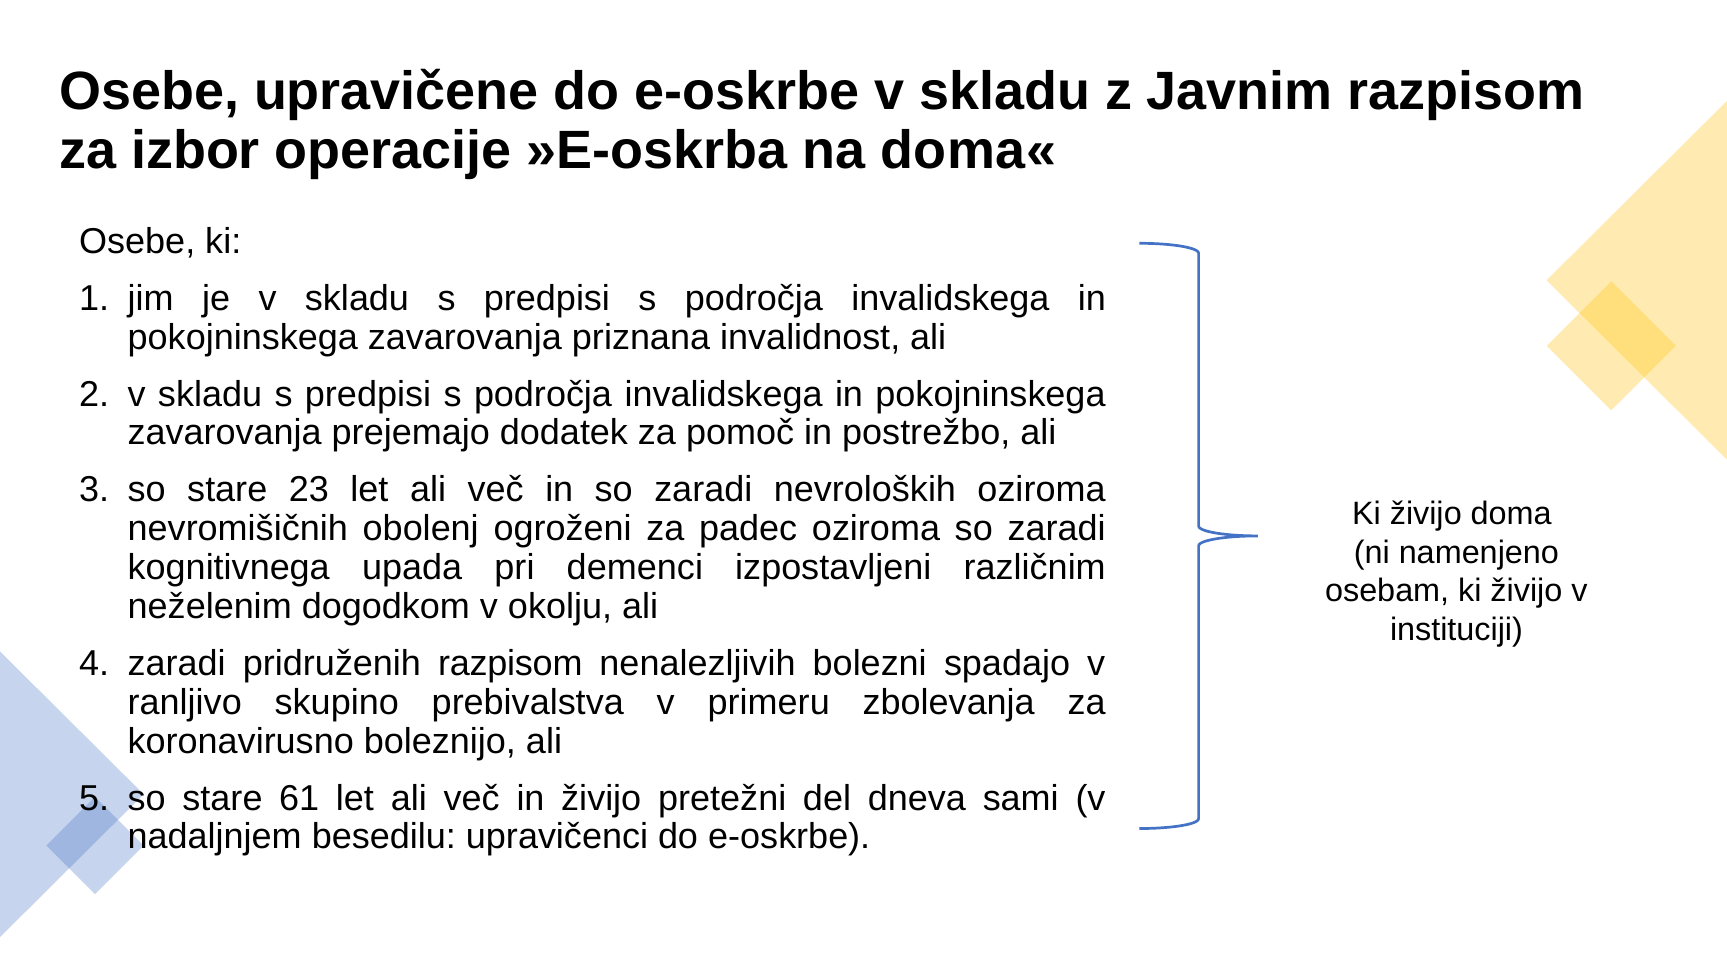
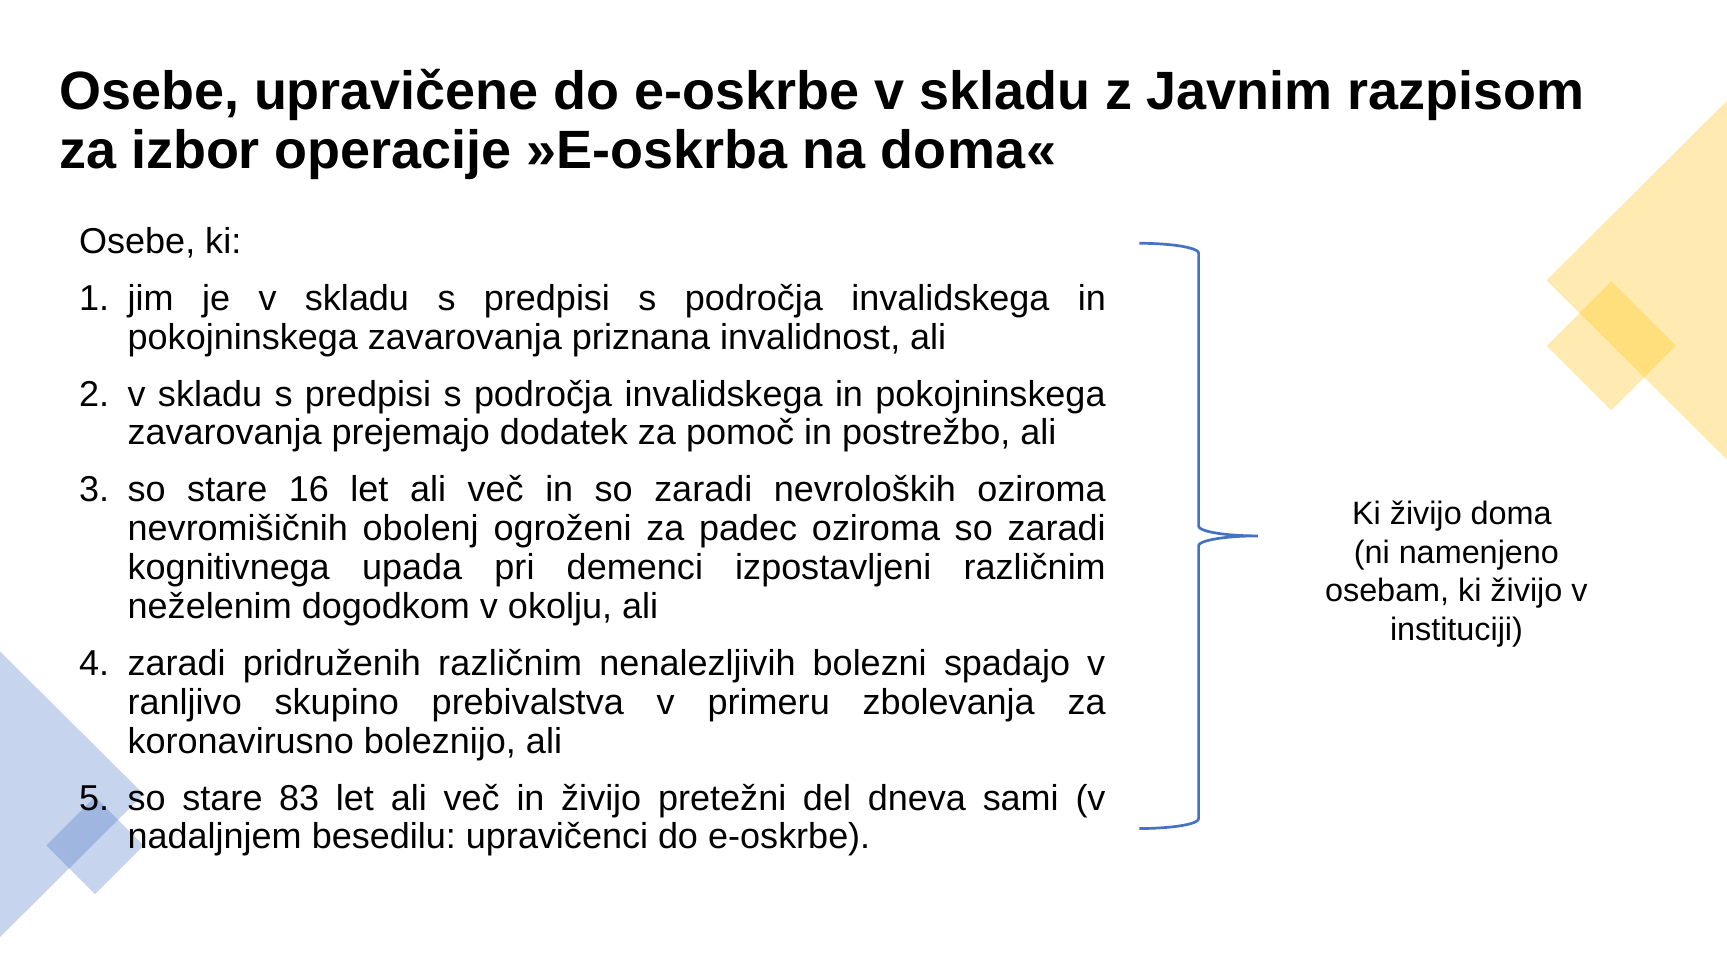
23: 23 -> 16
pridruženih razpisom: razpisom -> različnim
61: 61 -> 83
